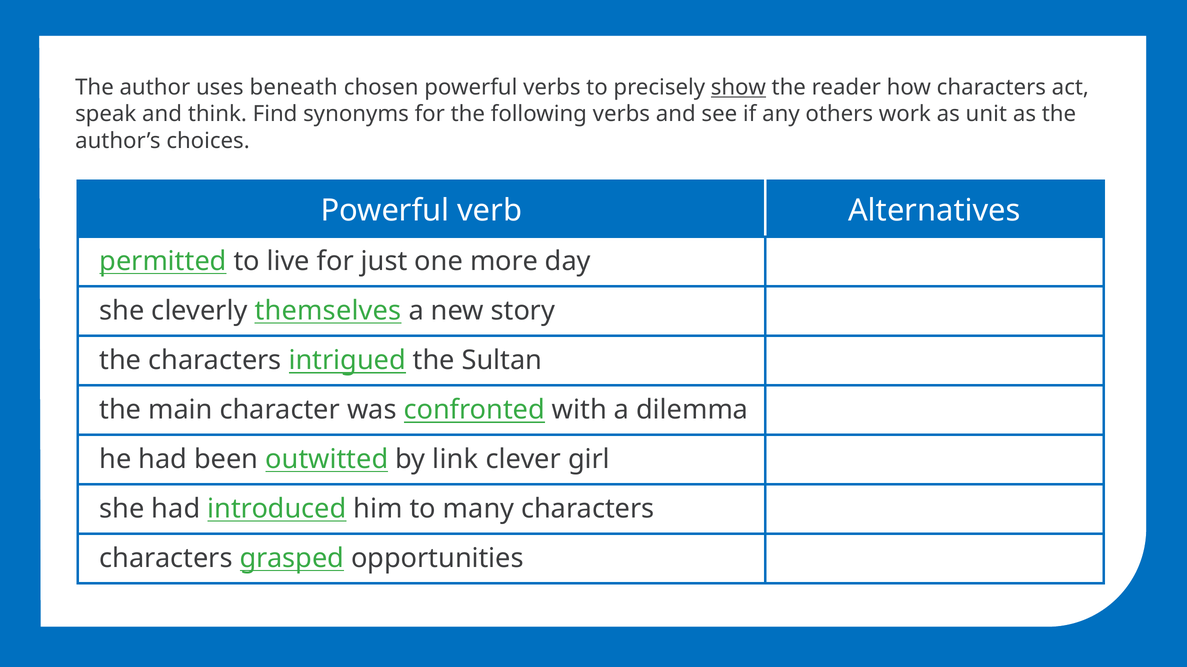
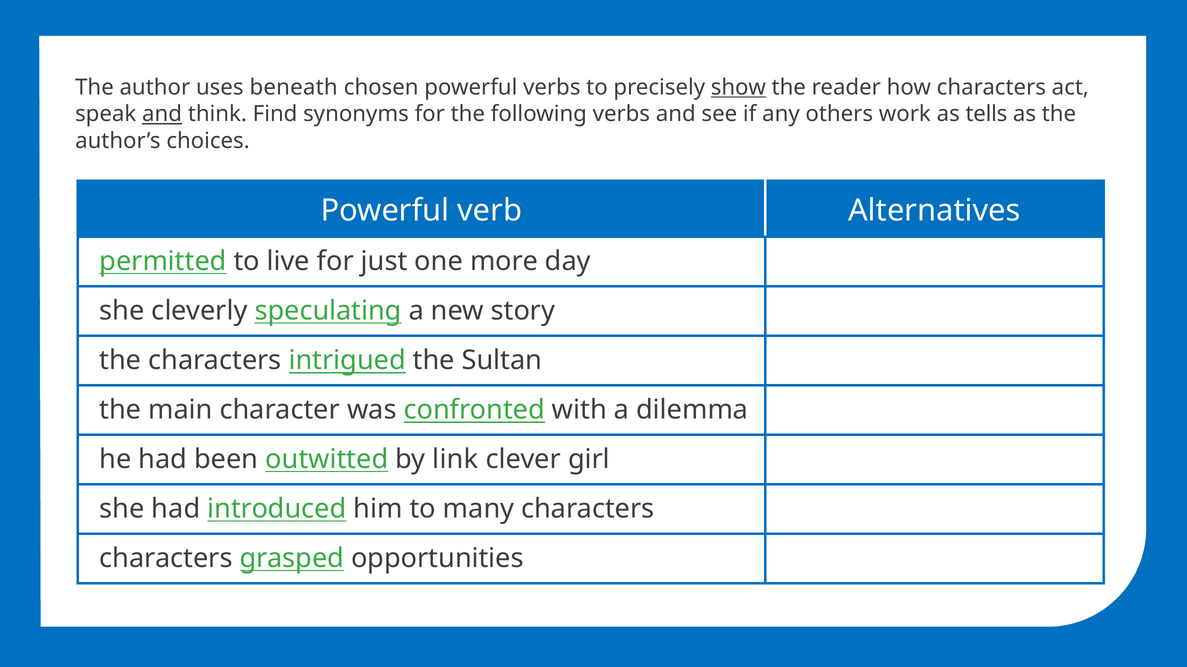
and at (162, 114) underline: none -> present
unit: unit -> tells
themselves: themselves -> speculating
